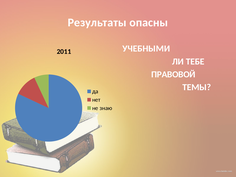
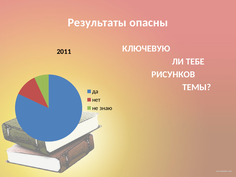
УЧЕБНЫМИ: УЧЕБНЫМИ -> КЛЮЧЕВУЮ
ПРАВОВОЙ: ПРАВОВОЙ -> РИСУНКОВ
